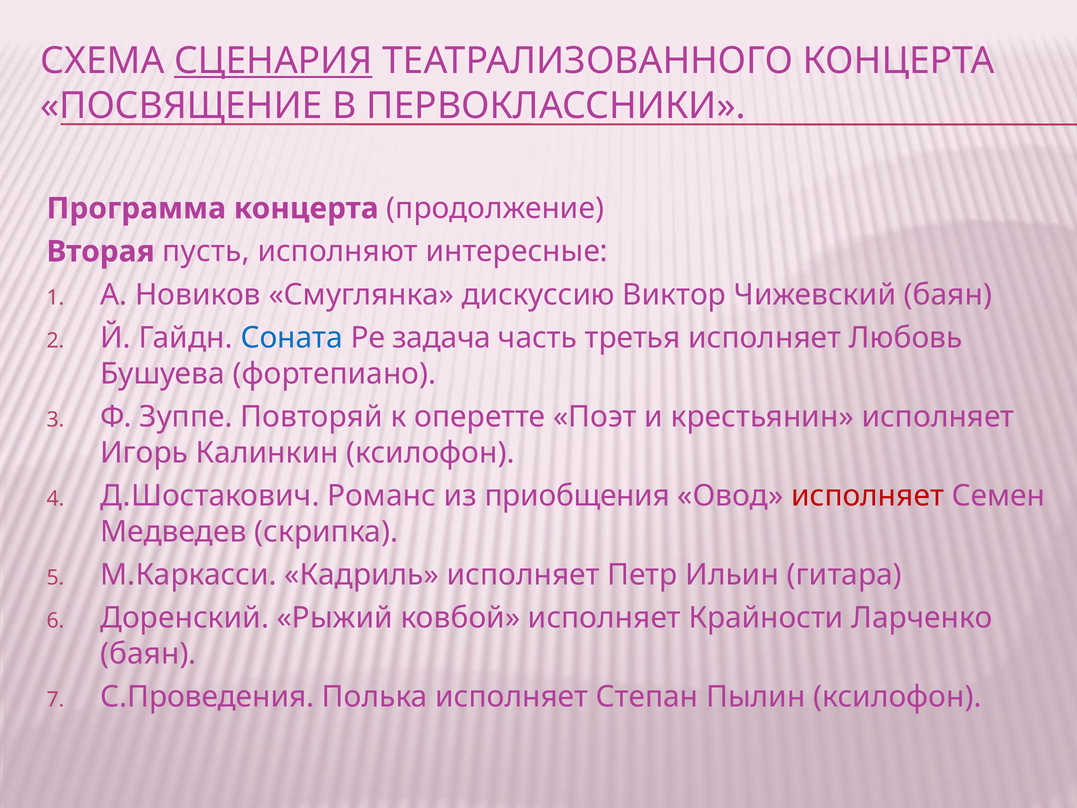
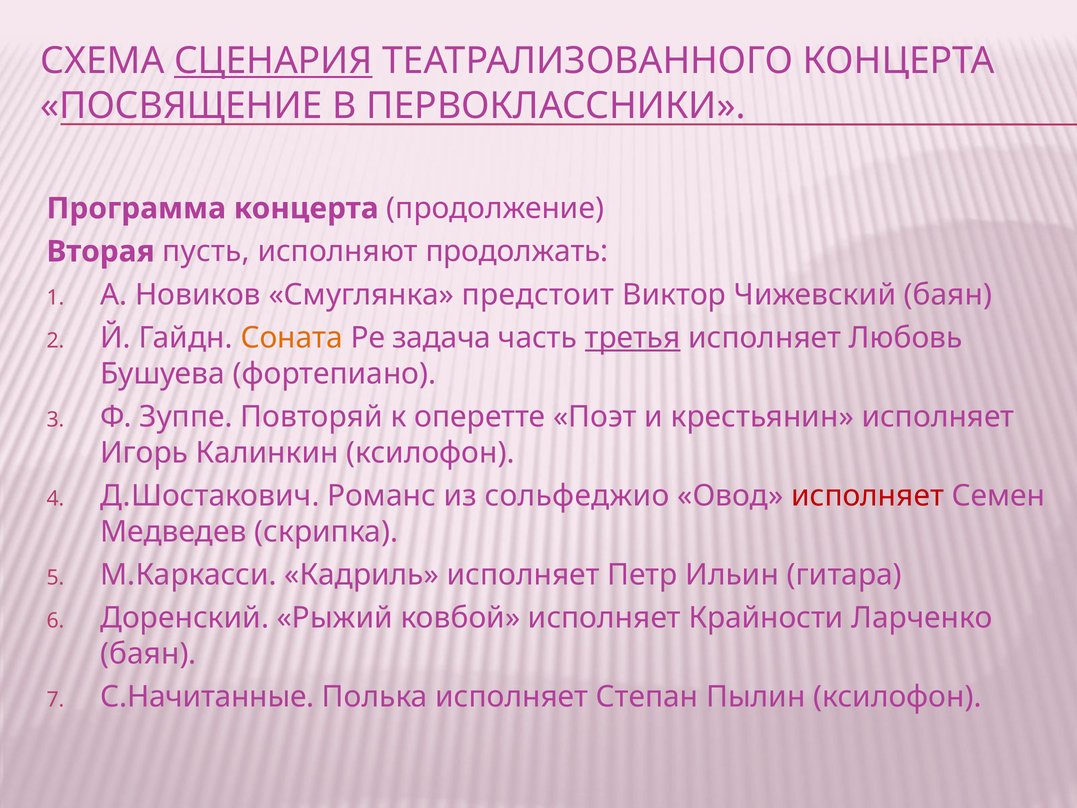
интересные: интересные -> продолжать
дискуссию: дискуссию -> предстоит
Соната colour: blue -> orange
третья underline: none -> present
приобщения: приобщения -> сольфеджио
С.Проведения: С.Проведения -> С.Начитанные
